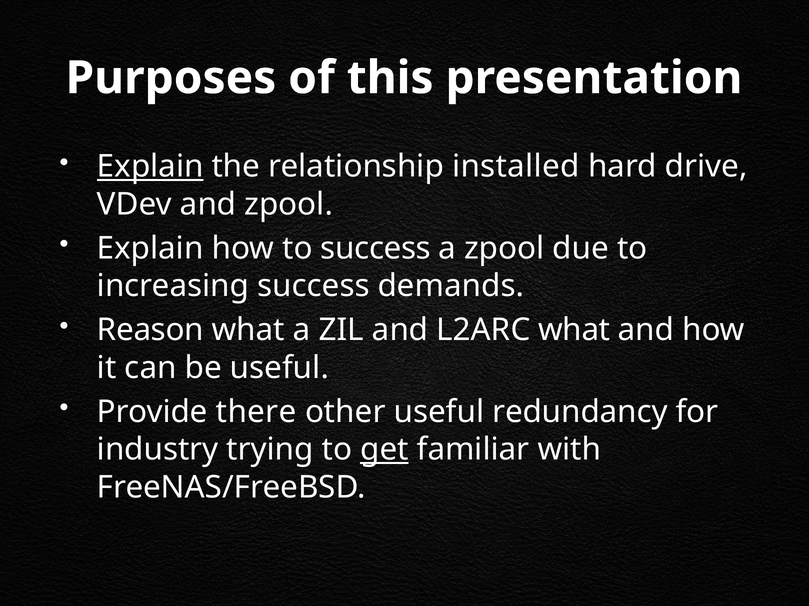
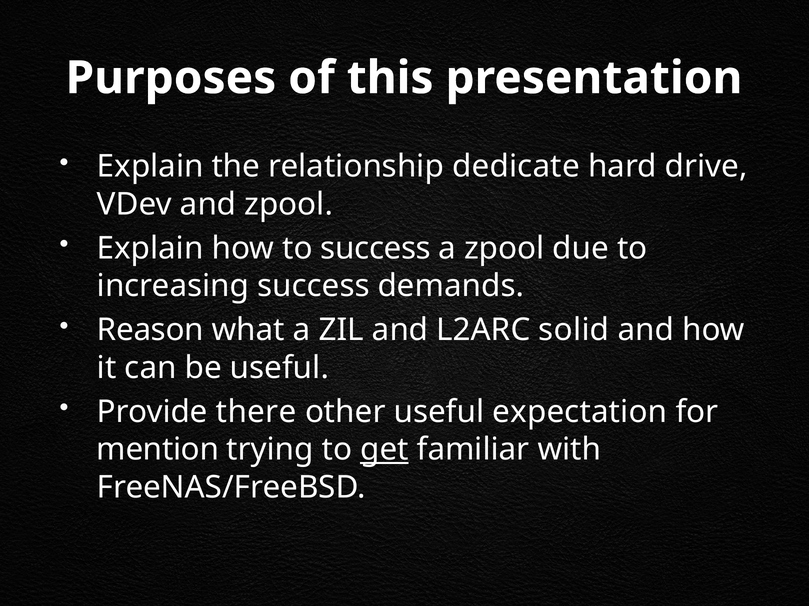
Explain at (150, 167) underline: present -> none
installed: installed -> dedicate
L2ARC what: what -> solid
redundancy: redundancy -> expectation
industry: industry -> mention
